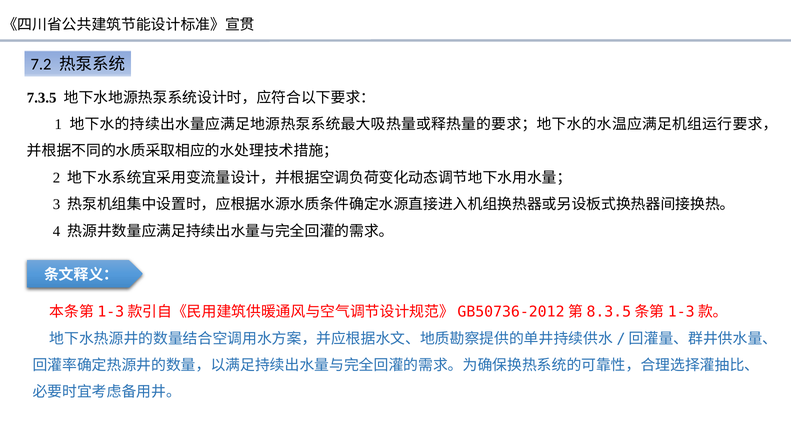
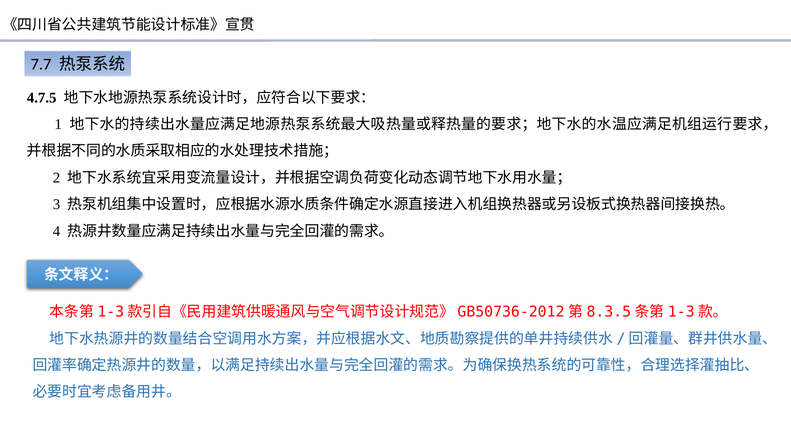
7.2: 7.2 -> 7.7
7.3.5: 7.3.5 -> 4.7.5
